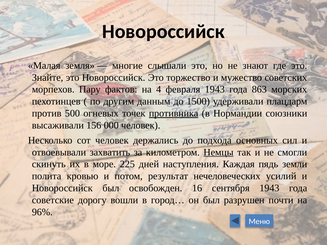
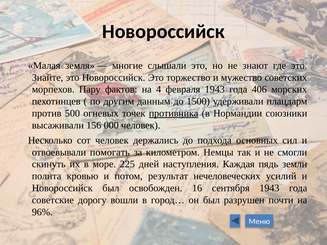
863: 863 -> 406
захватить: захватить -> помогать
Немцы underline: present -> none
